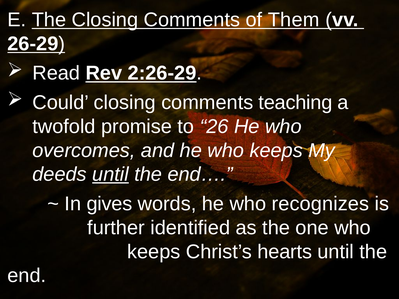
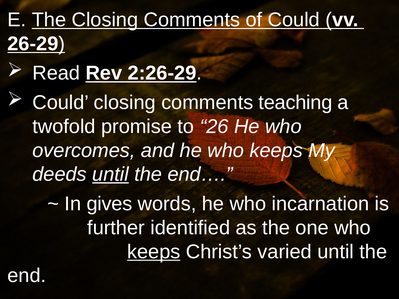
of Them: Them -> Could
recognizes: recognizes -> incarnation
keeps at (154, 252) underline: none -> present
hearts: hearts -> varied
